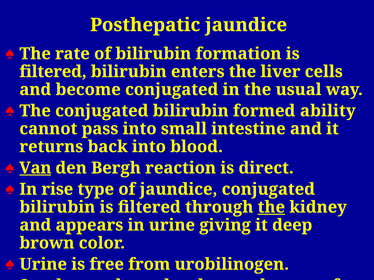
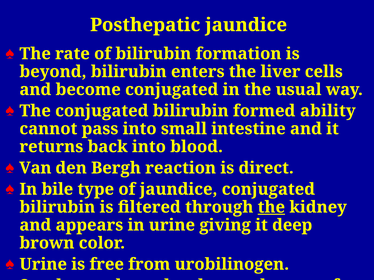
filtered at (53, 72): filtered -> beyond
Van underline: present -> none
rise: rise -> bile
